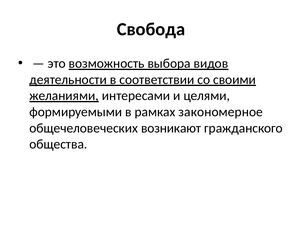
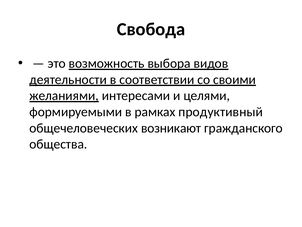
закономерное: закономерное -> продуктивный
